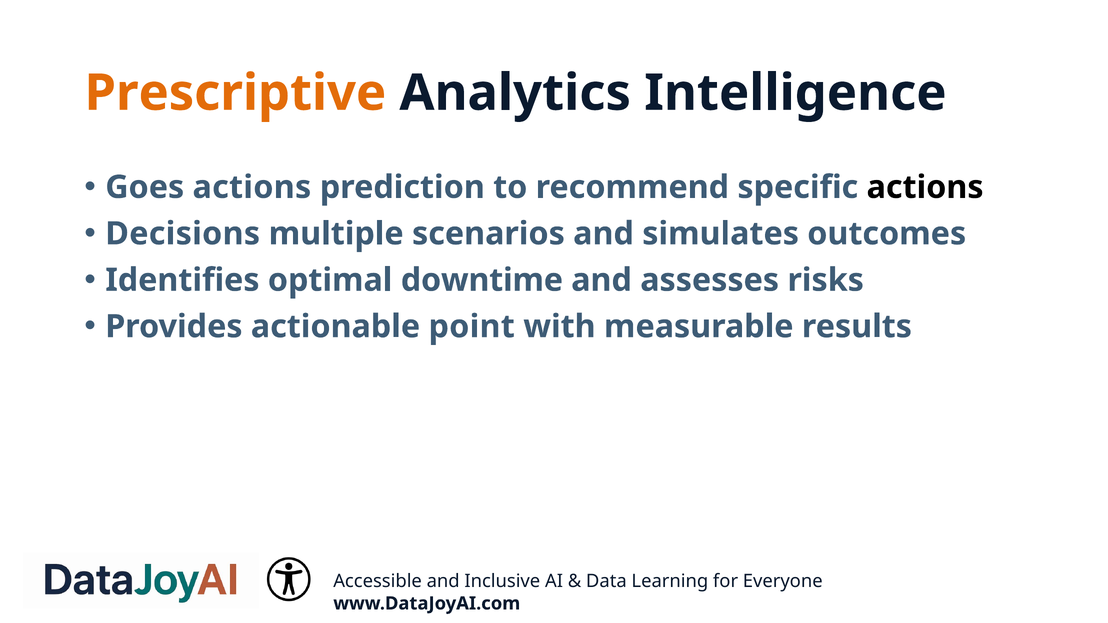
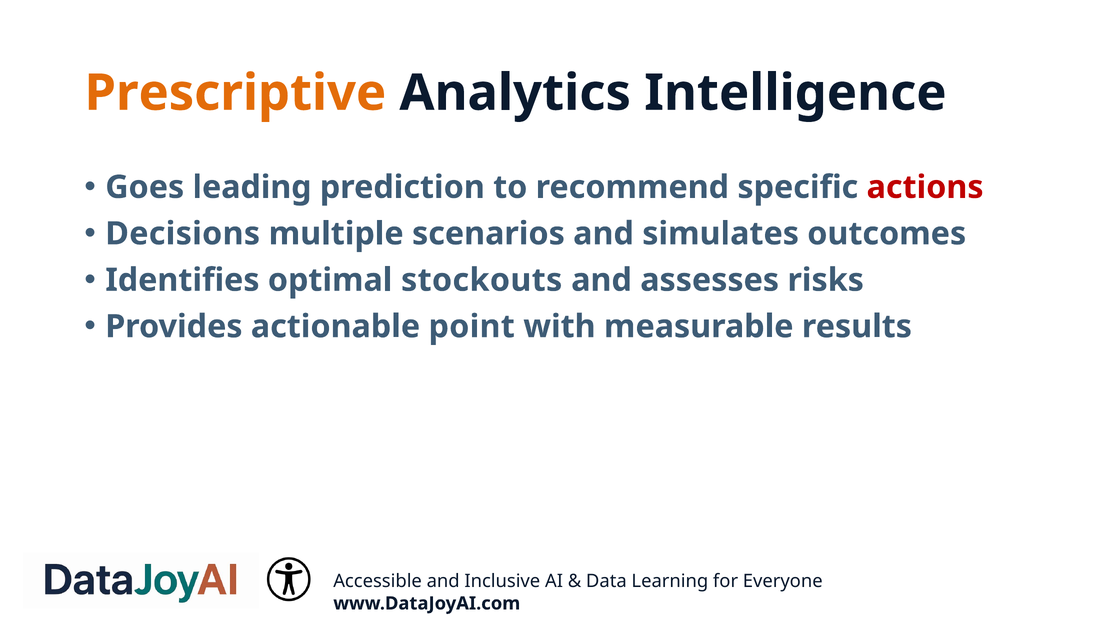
Goes actions: actions -> leading
actions at (925, 187) colour: black -> red
downtime: downtime -> stockouts
